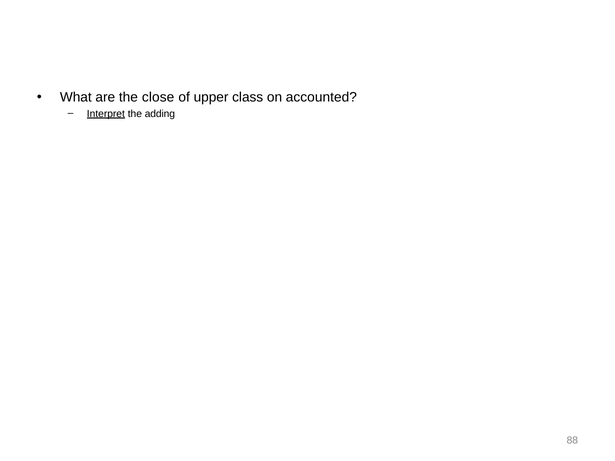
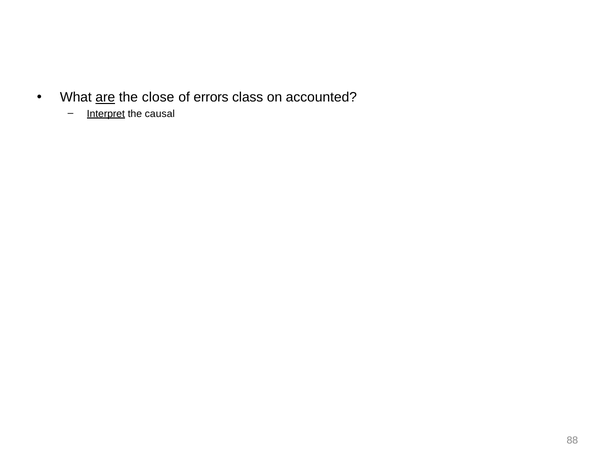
are underline: none -> present
upper: upper -> errors
adding: adding -> causal
